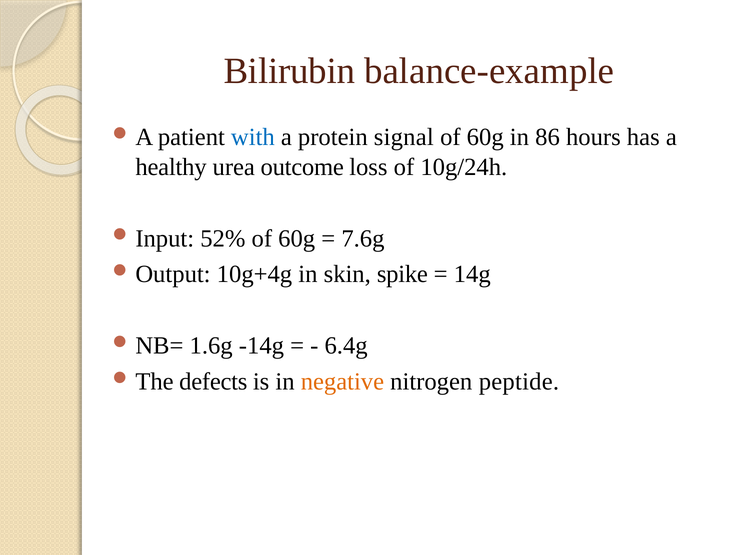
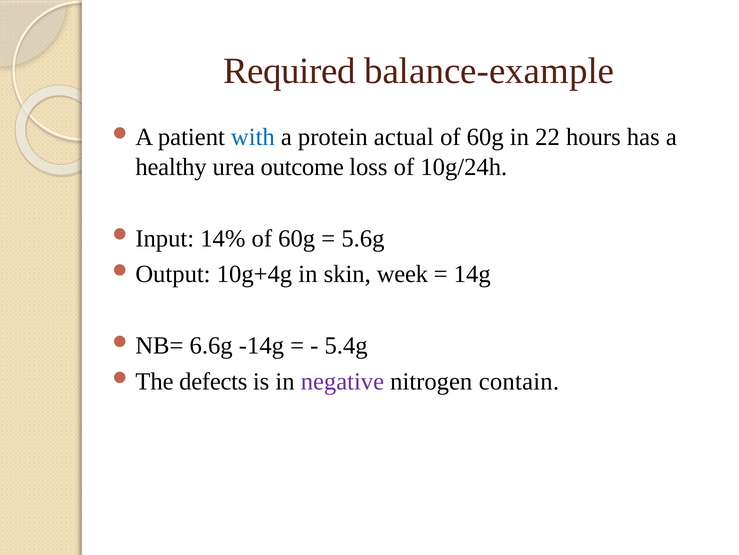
Bilirubin: Bilirubin -> Required
signal: signal -> actual
86: 86 -> 22
52%: 52% -> 14%
7.6g: 7.6g -> 5.6g
spike: spike -> week
1.6g: 1.6g -> 6.6g
6.4g: 6.4g -> 5.4g
negative colour: orange -> purple
peptide: peptide -> contain
